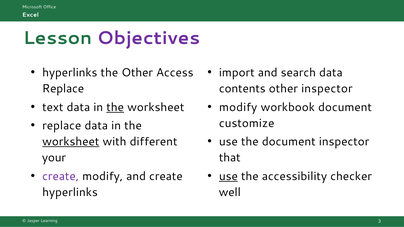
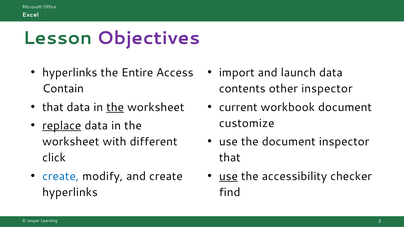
the Other: Other -> Entire
search: search -> launch
Replace at (63, 89): Replace -> Contain
text at (53, 107): text -> that
modify at (238, 107): modify -> current
replace at (62, 126) underline: none -> present
worksheet at (71, 142) underline: present -> none
your: your -> click
create at (61, 176) colour: purple -> blue
well: well -> find
